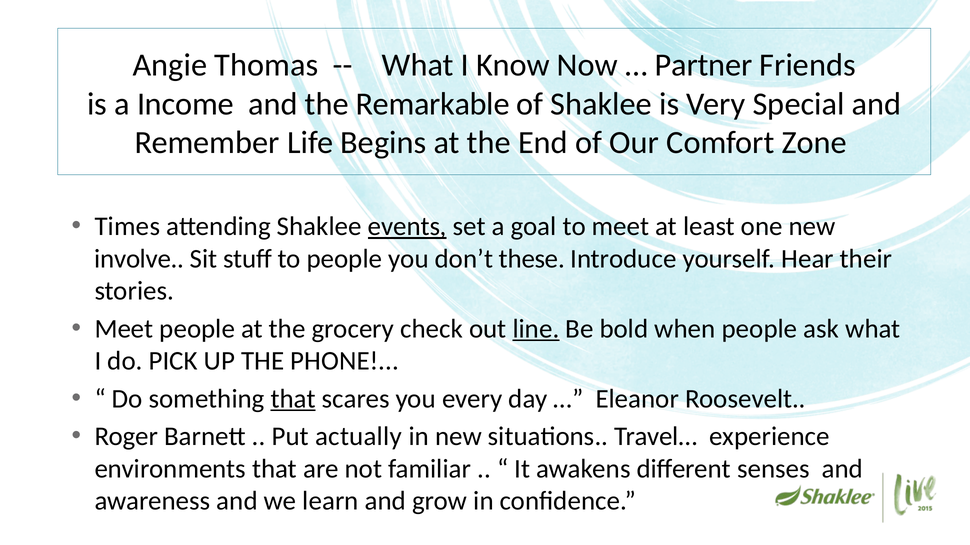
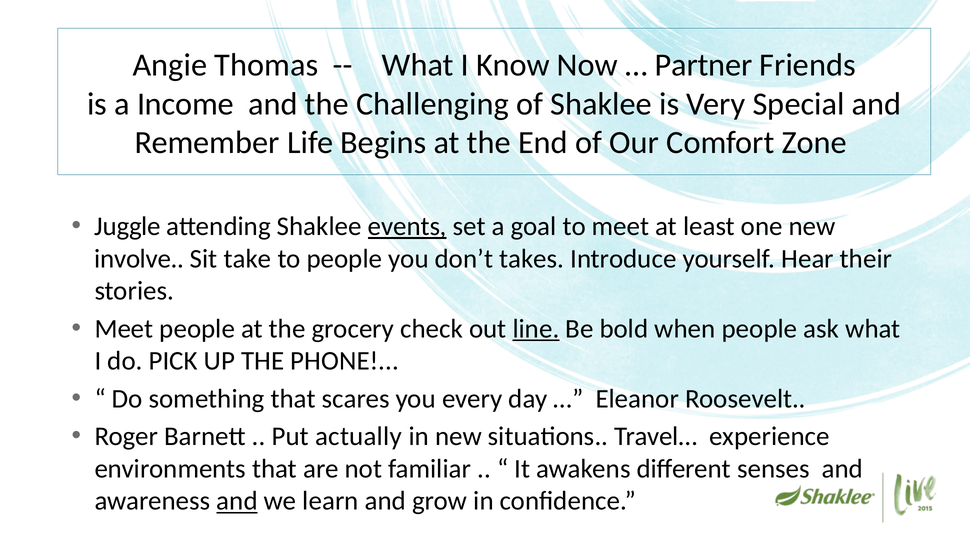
Remarkable: Remarkable -> Challenging
Times: Times -> Juggle
stuff: stuff -> take
these: these -> takes
that at (293, 399) underline: present -> none
and at (237, 502) underline: none -> present
